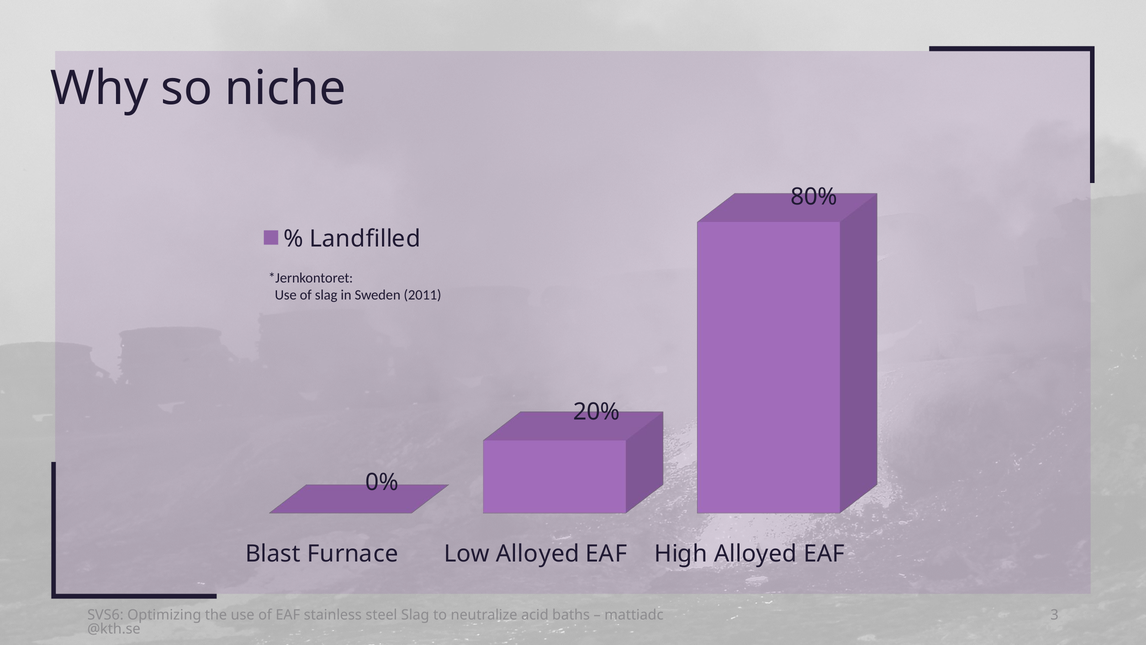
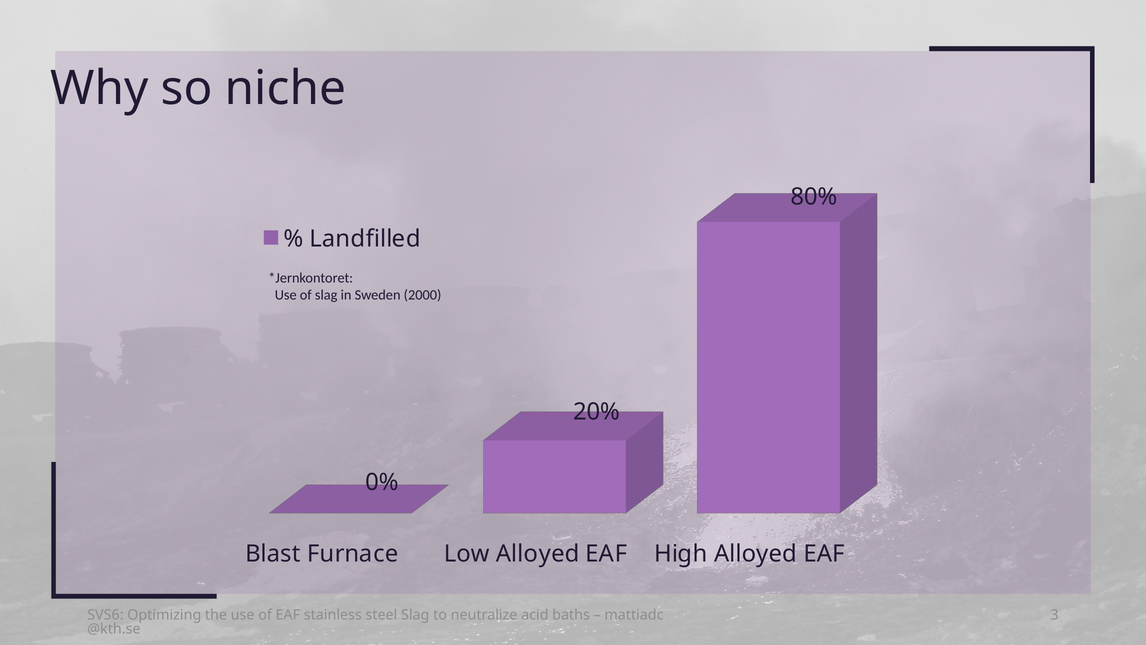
2011: 2011 -> 2000
